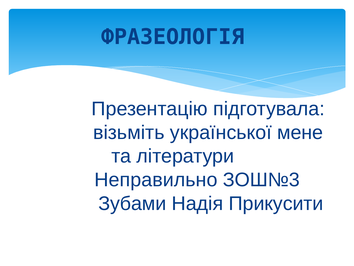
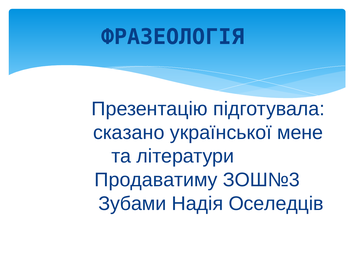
візьміть: візьміть -> сказано
Неправильно: Неправильно -> Продаватиму
Прикусити: Прикусити -> Оселедців
